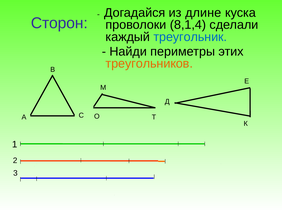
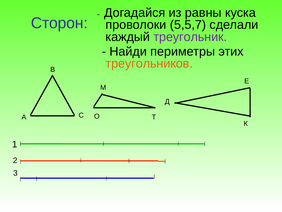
длине: длине -> равны
8,1,4: 8,1,4 -> 5,5,7
треугольник colour: blue -> purple
